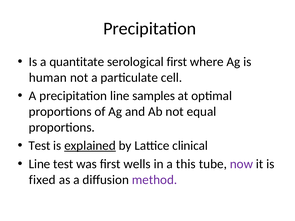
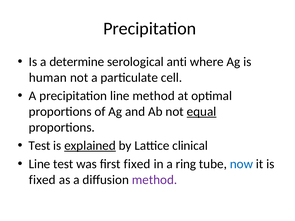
quantitate: quantitate -> determine
serological first: first -> anti
line samples: samples -> method
equal underline: none -> present
first wells: wells -> fixed
this: this -> ring
now colour: purple -> blue
